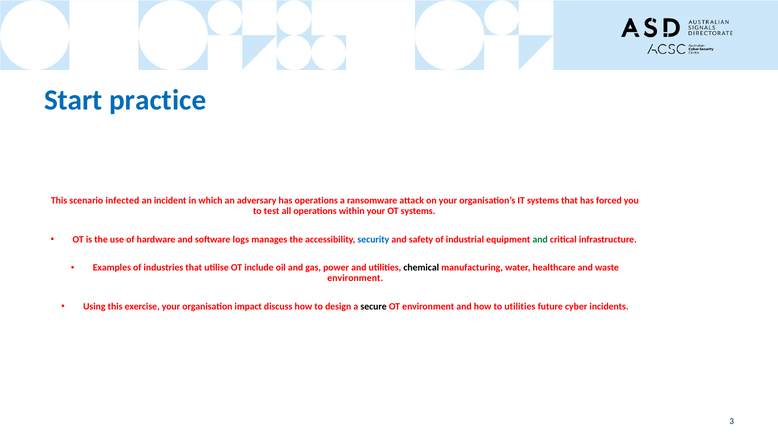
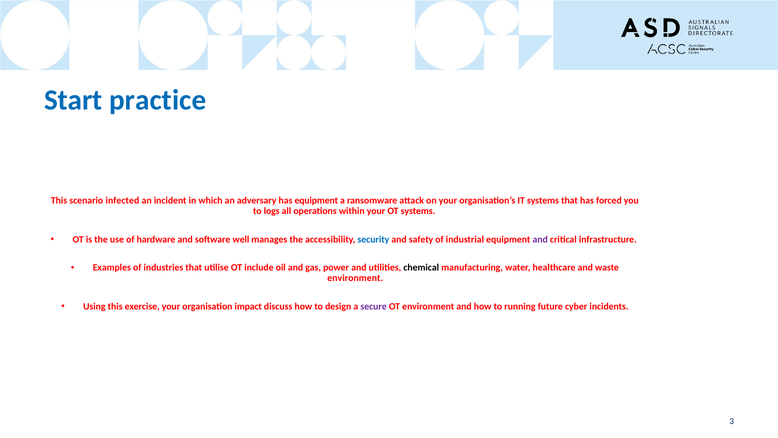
has operations: operations -> equipment
test: test -> logs
logs: logs -> well
and at (540, 239) colour: green -> purple
secure colour: black -> purple
to utilities: utilities -> running
